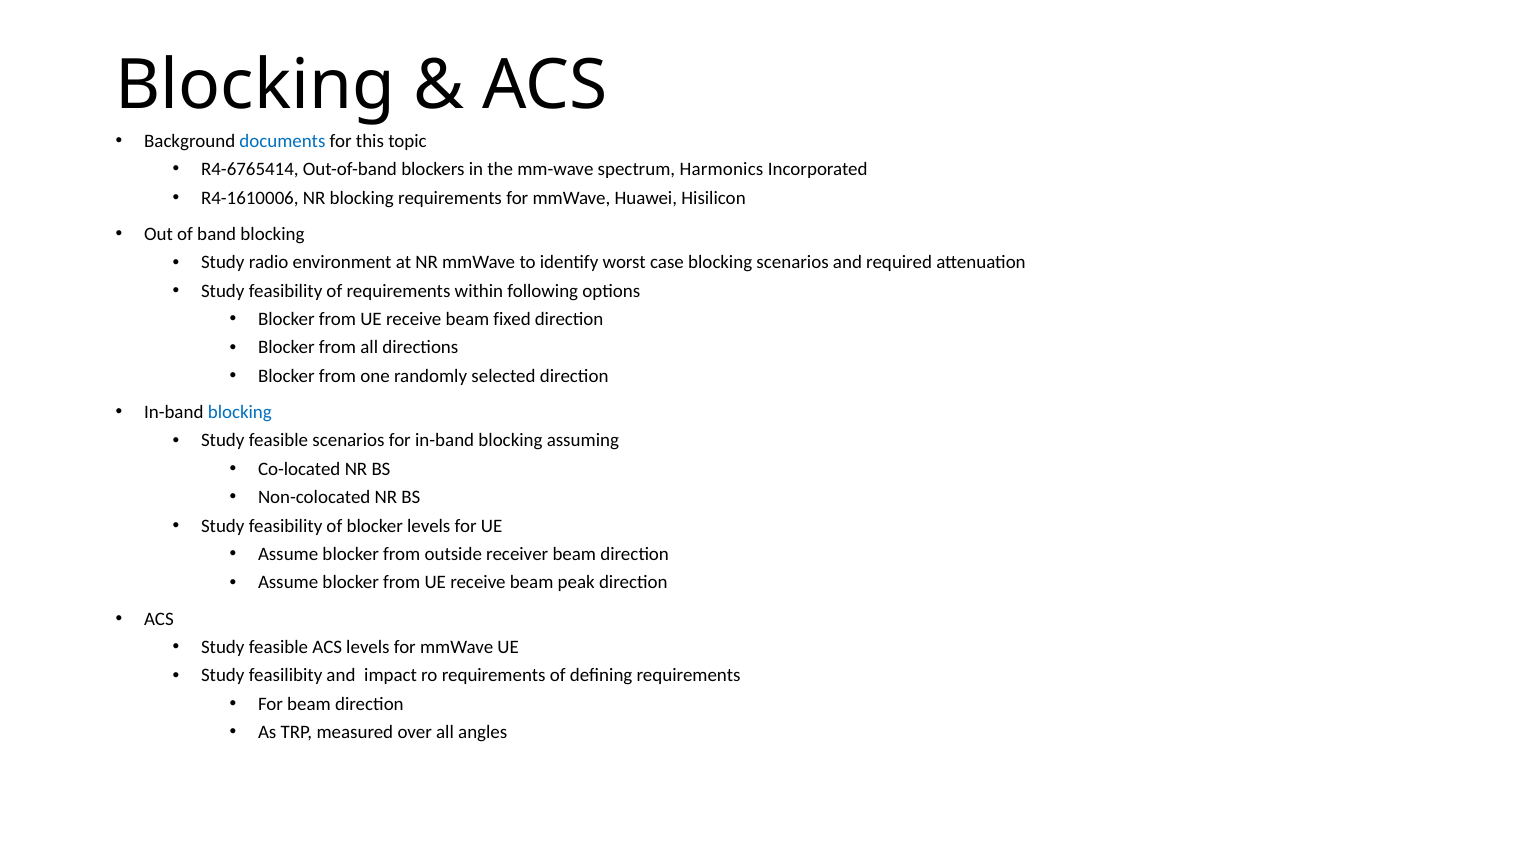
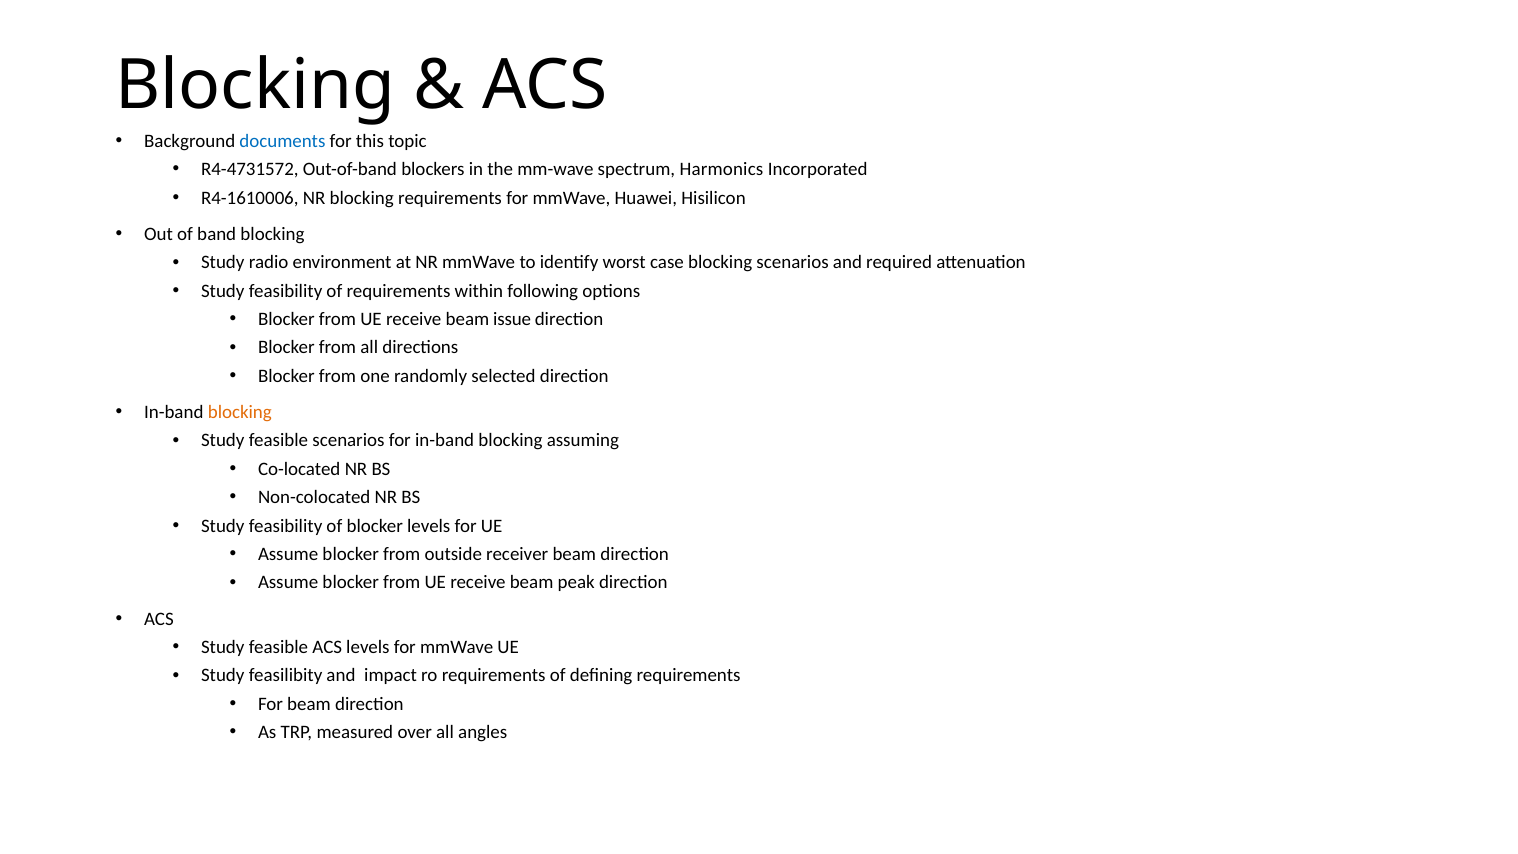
R4-6765414: R4-6765414 -> R4-4731572
fixed: fixed -> issue
blocking at (240, 412) colour: blue -> orange
